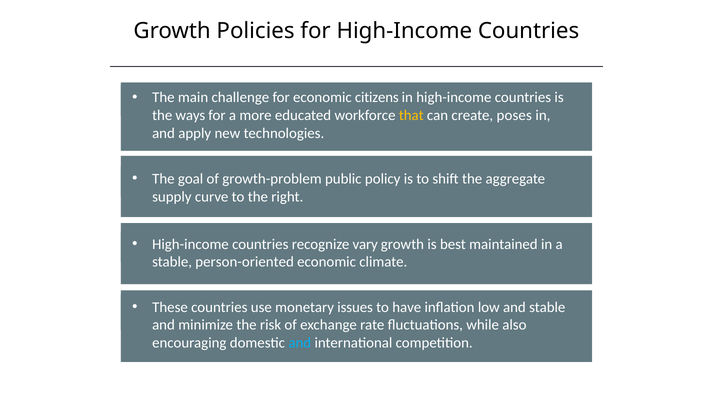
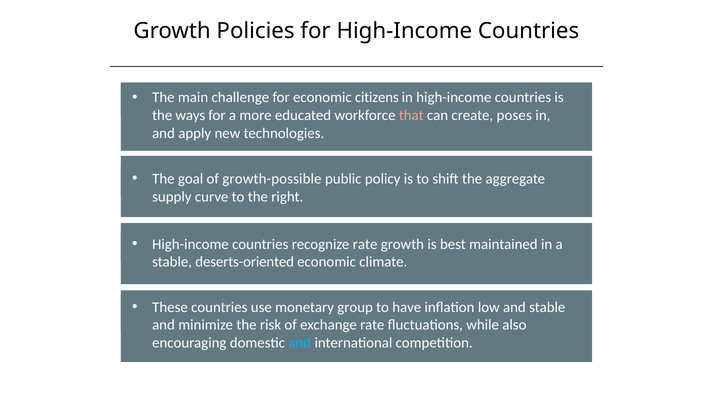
that colour: yellow -> pink
growth-problem: growth-problem -> growth-possible
recognize vary: vary -> rate
person-oriented: person-oriented -> deserts-oriented
issues: issues -> group
